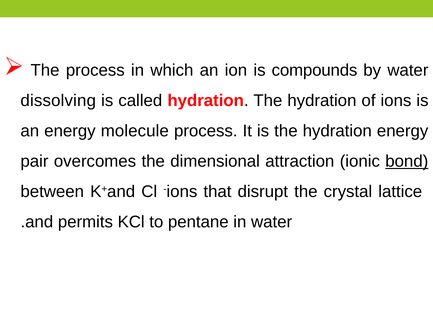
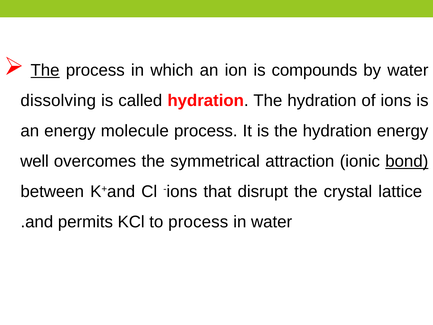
The at (45, 70) underline: none -> present
pair: pair -> well
dimensional: dimensional -> symmetrical
to pentane: pentane -> process
